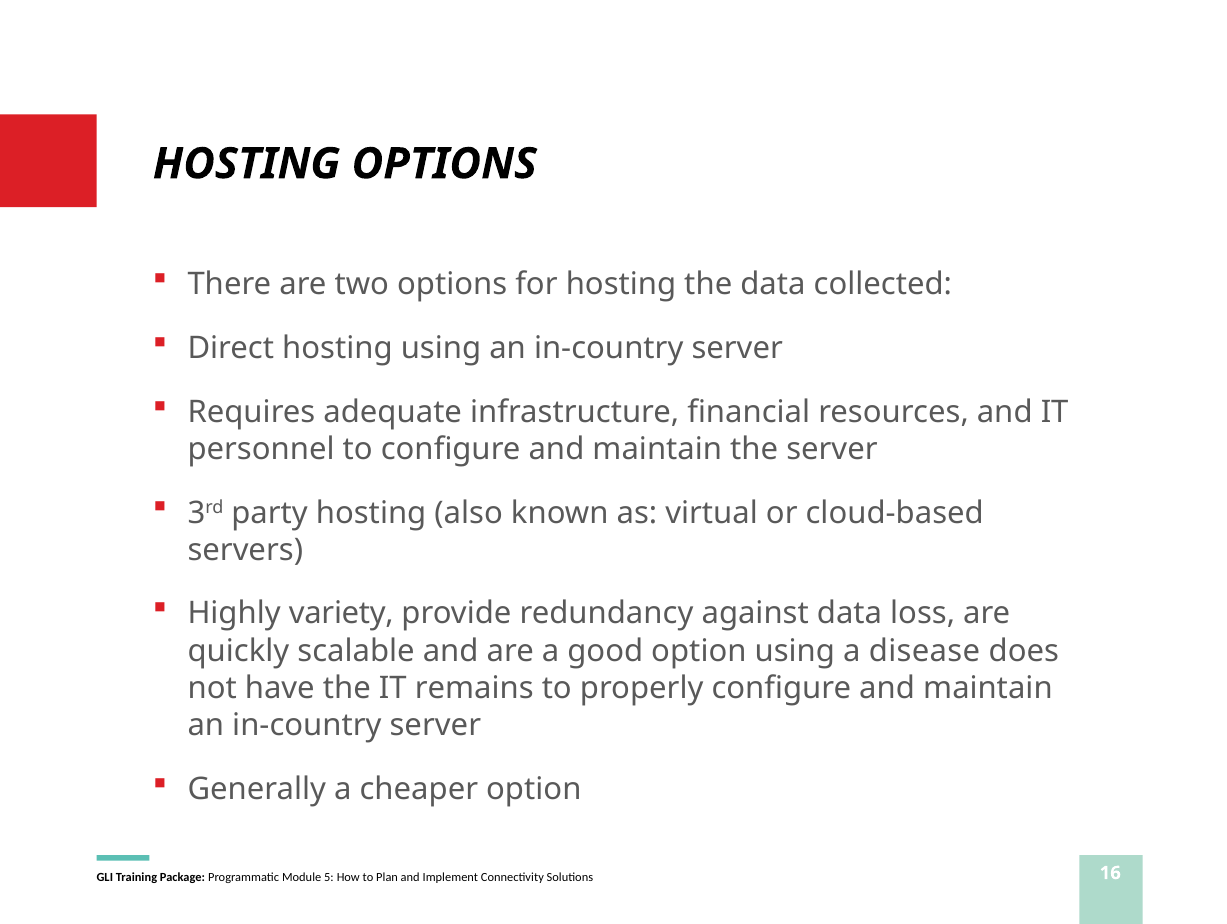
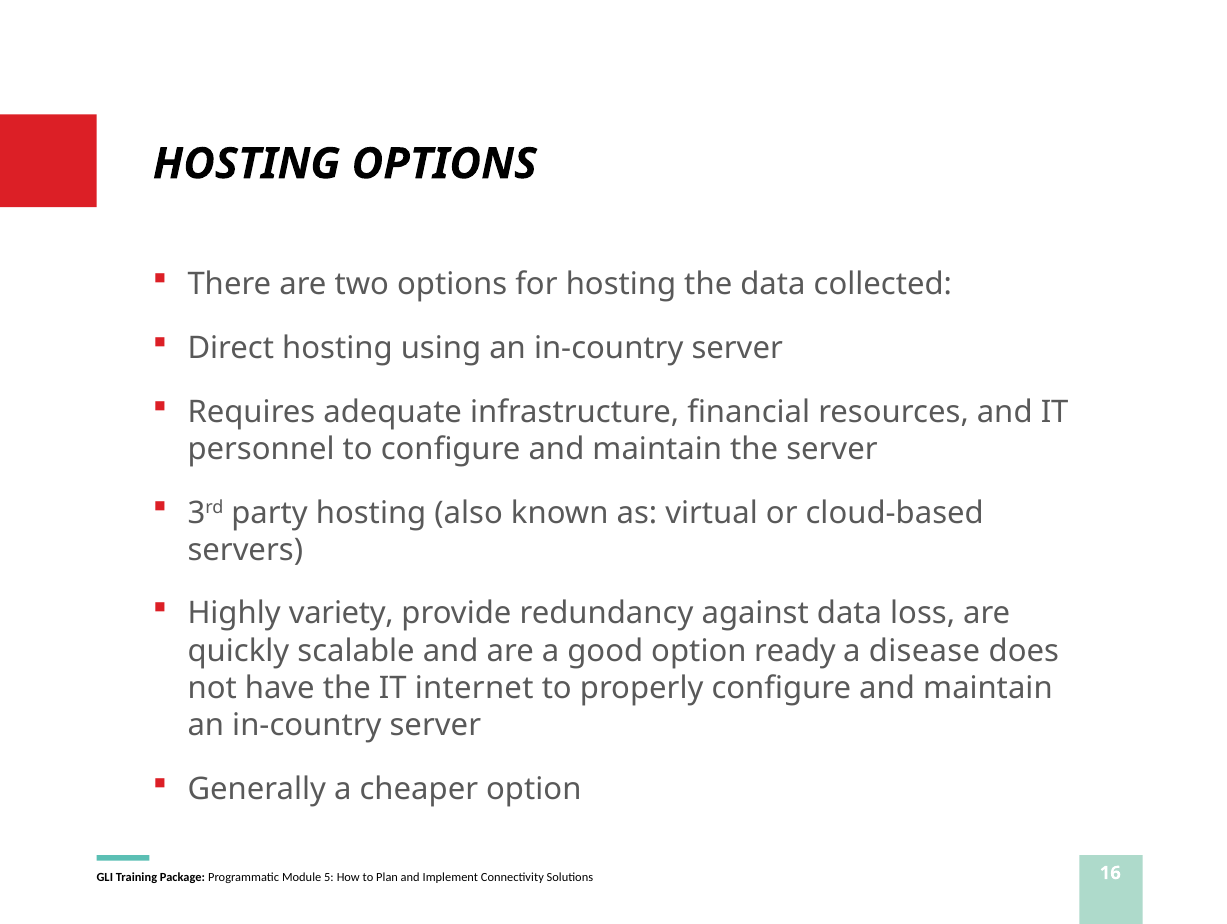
option using: using -> ready
remains: remains -> internet
